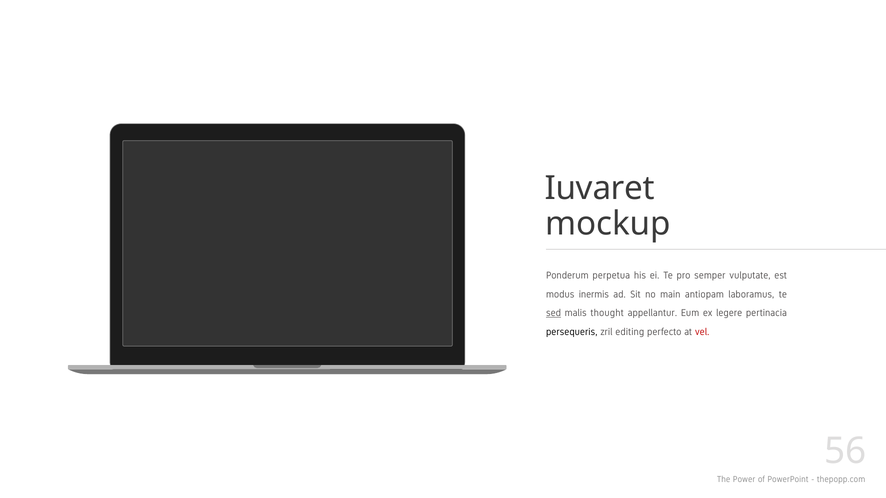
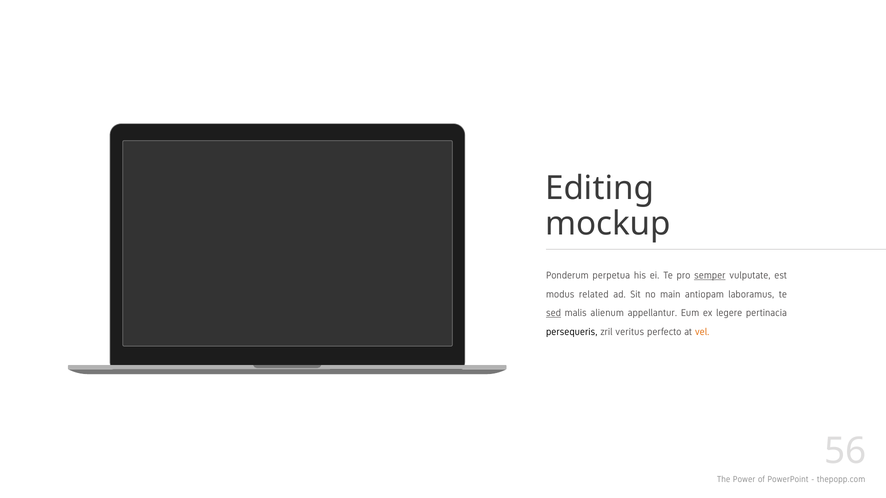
Iuvaret: Iuvaret -> Editing
semper underline: none -> present
inermis: inermis -> related
thought: thought -> alienum
editing: editing -> veritus
vel colour: red -> orange
